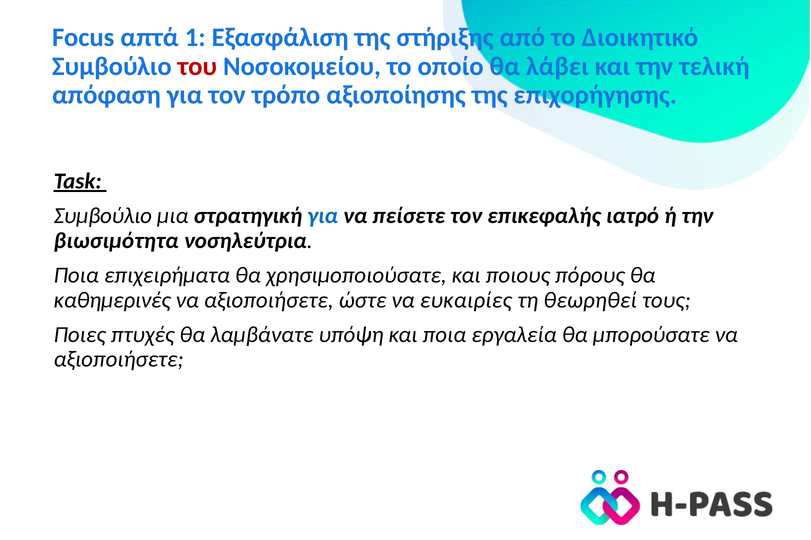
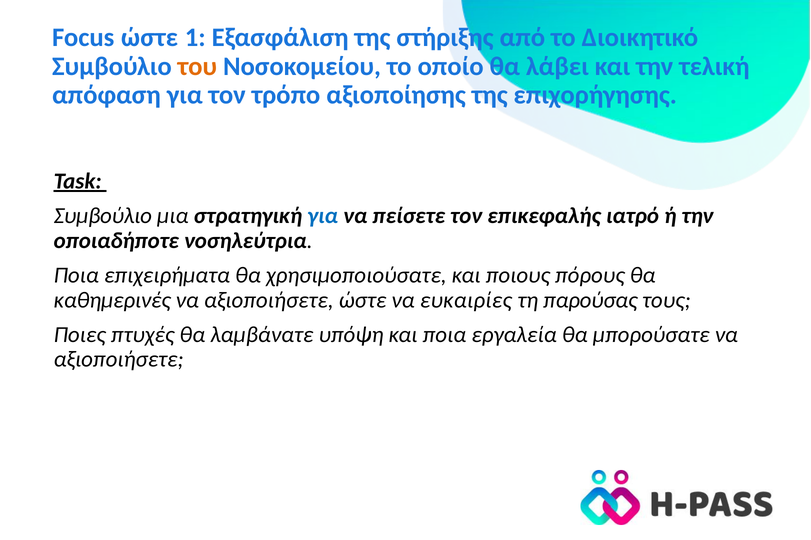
Focus απτά: απτά -> ώστε
του colour: red -> orange
βιωσιμότητα: βιωσιμότητα -> οποιαδήποτε
θεωρηθεί: θεωρηθεί -> παρούσας
